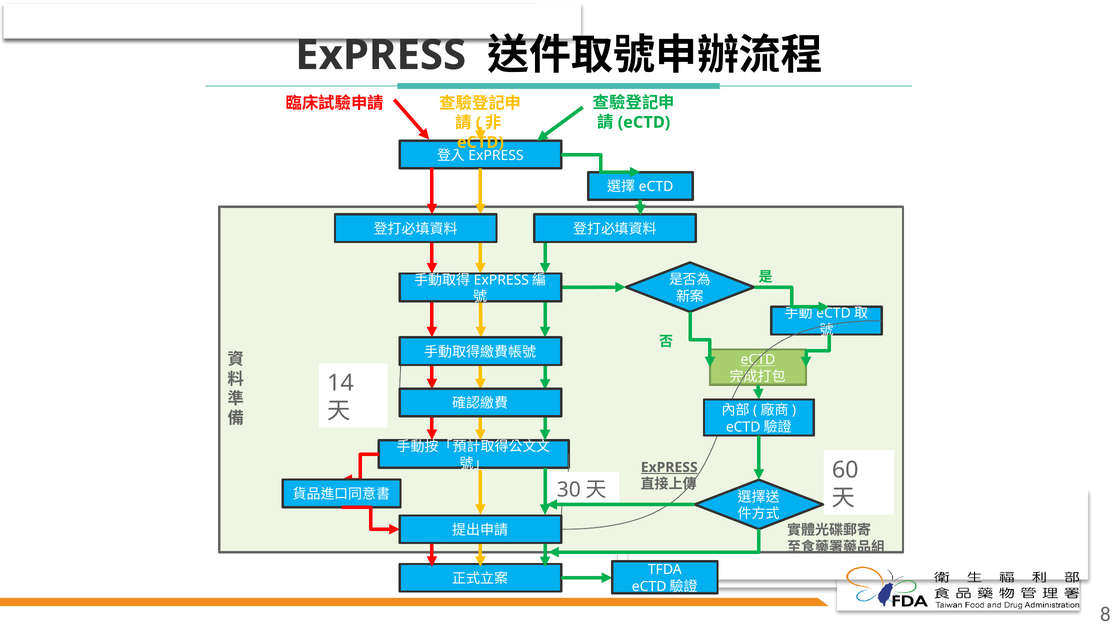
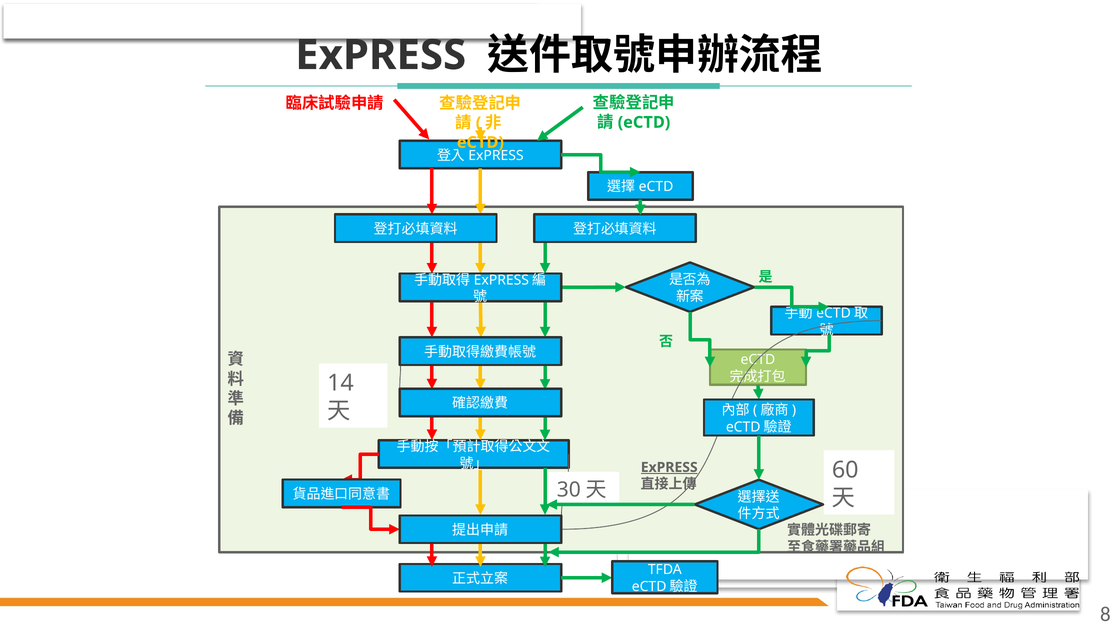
eCTD at (758, 359) underline: present -> none
